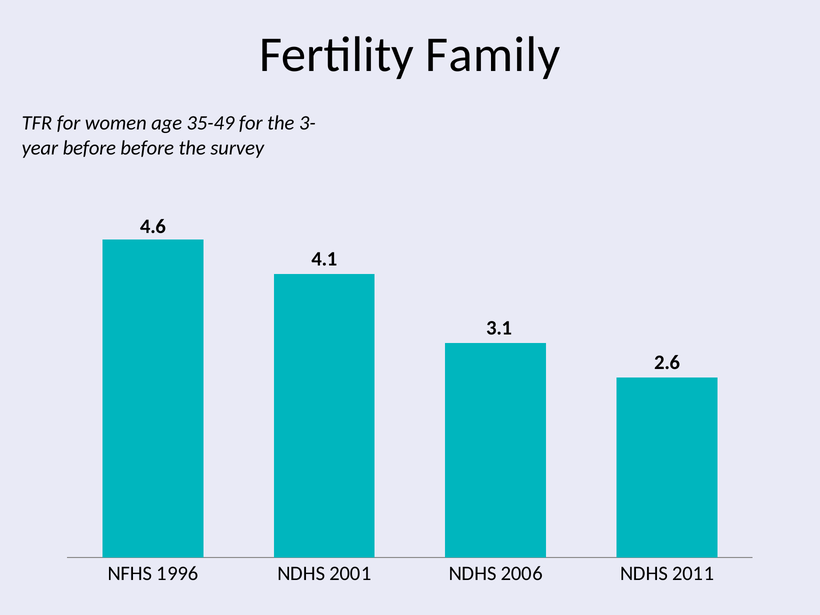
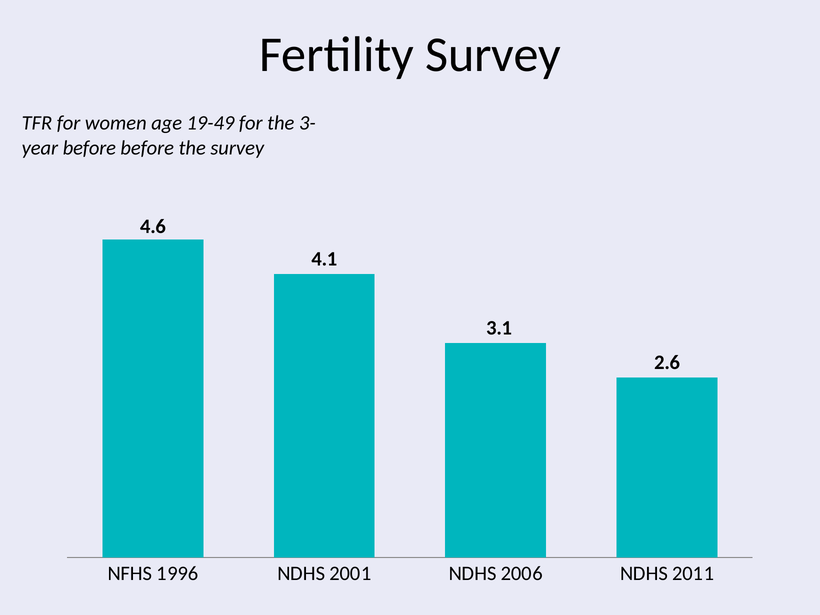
Fertility Family: Family -> Survey
35-49: 35-49 -> 19-49
